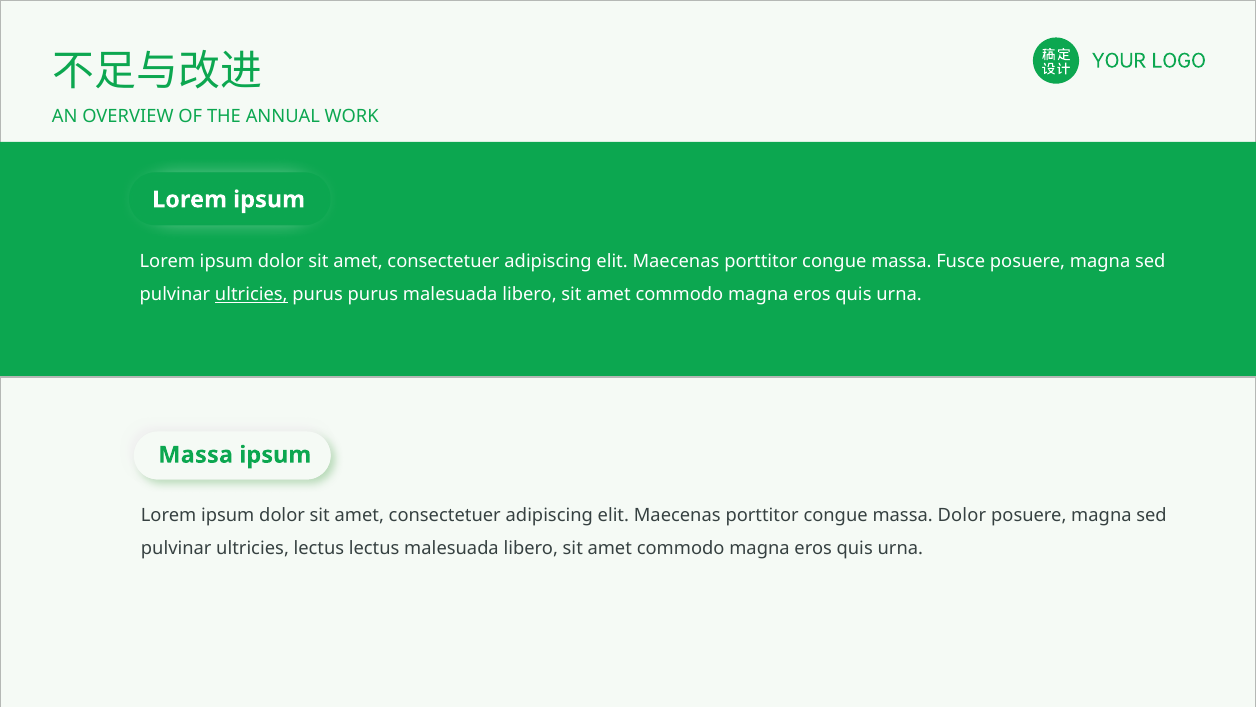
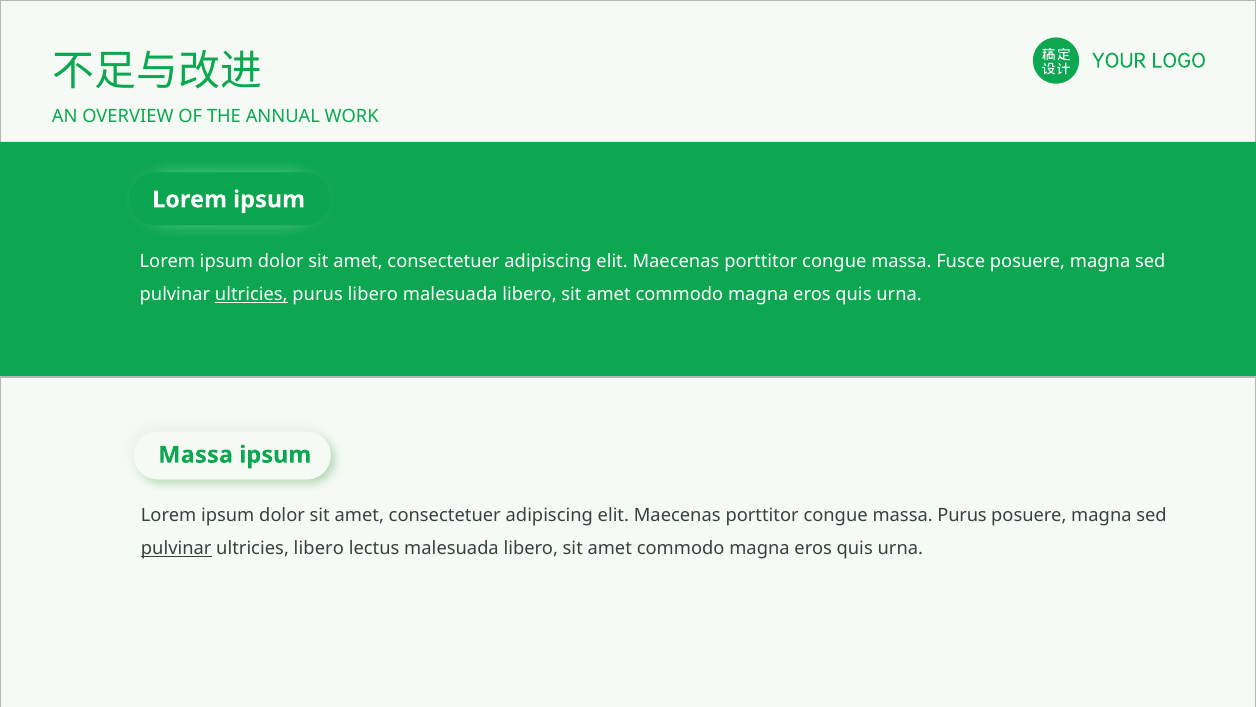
purus purus: purus -> libero
massa Dolor: Dolor -> Purus
pulvinar at (176, 548) underline: none -> present
ultricies lectus: lectus -> libero
